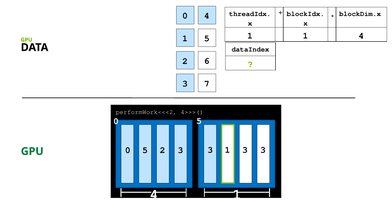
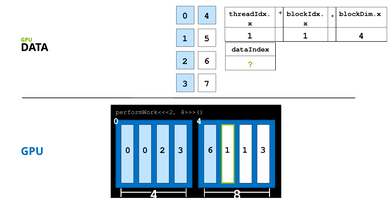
5 at (199, 121): 5 -> 4
5 at (145, 150): 5 -> 0
2 3 3: 3 -> 6
3 at (245, 150): 3 -> 1
GPU at (32, 151) colour: green -> blue
4 1: 1 -> 8
